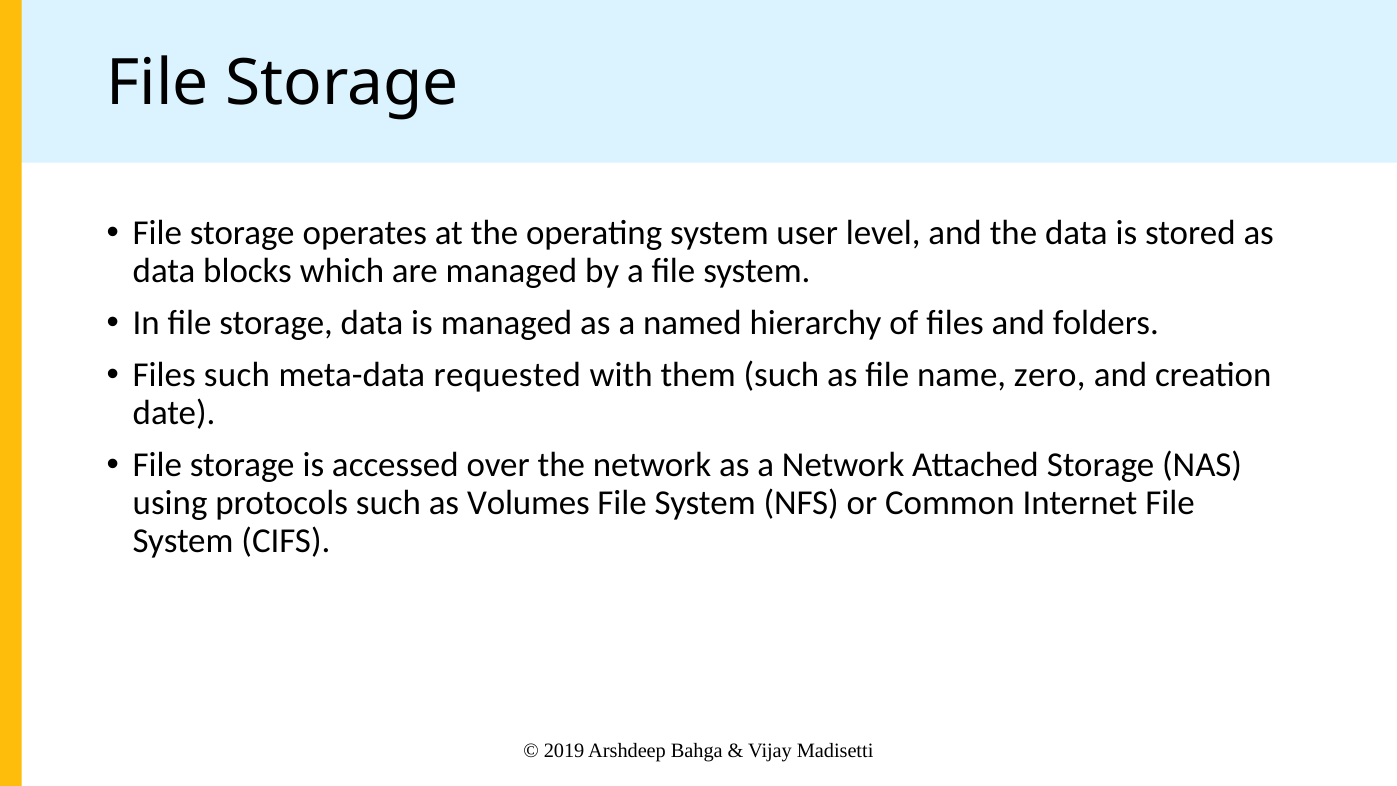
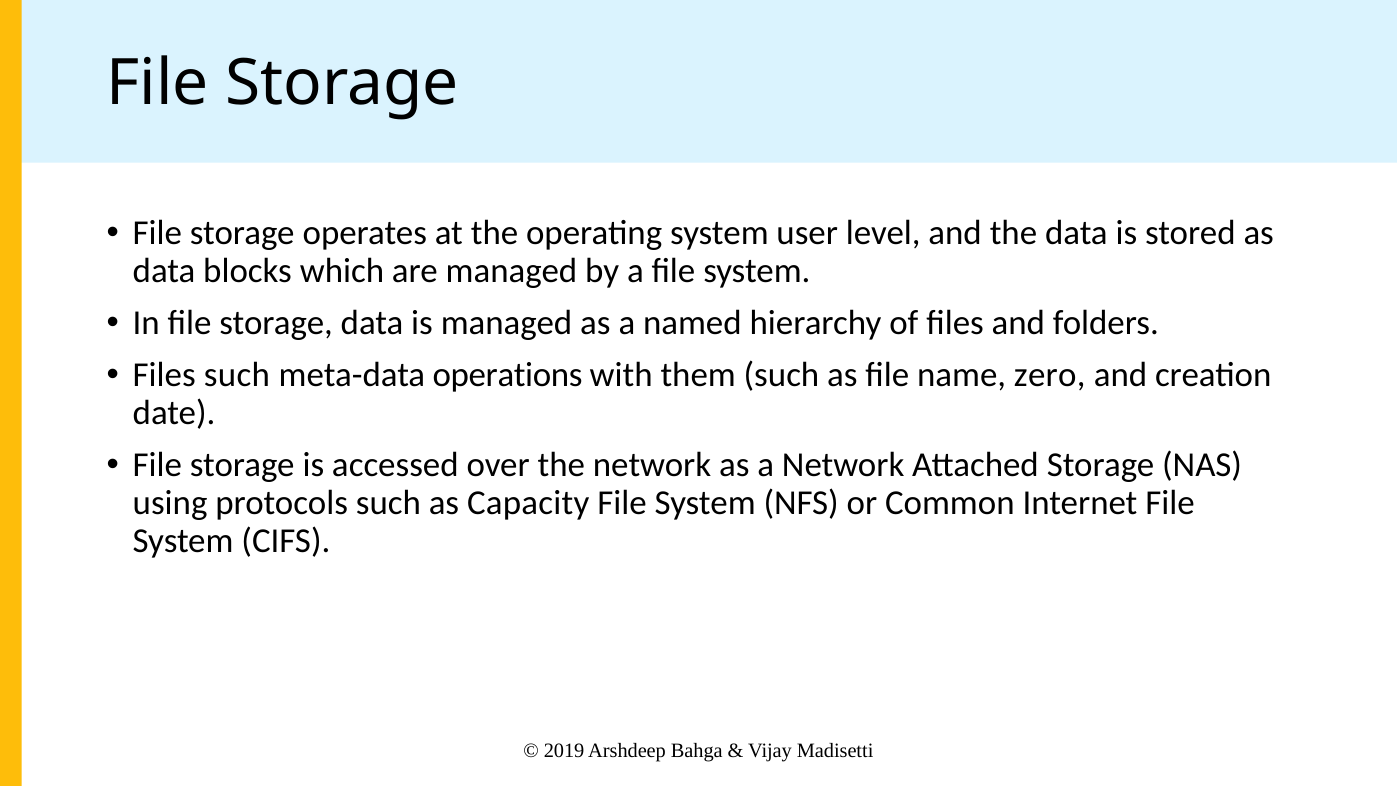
requested: requested -> operations
Volumes: Volumes -> Capacity
